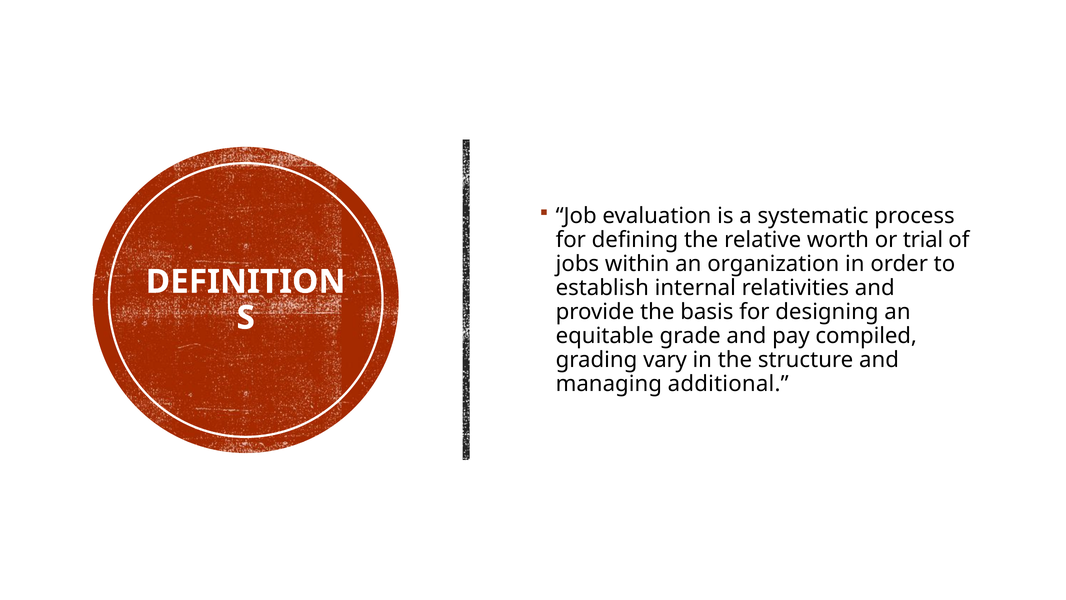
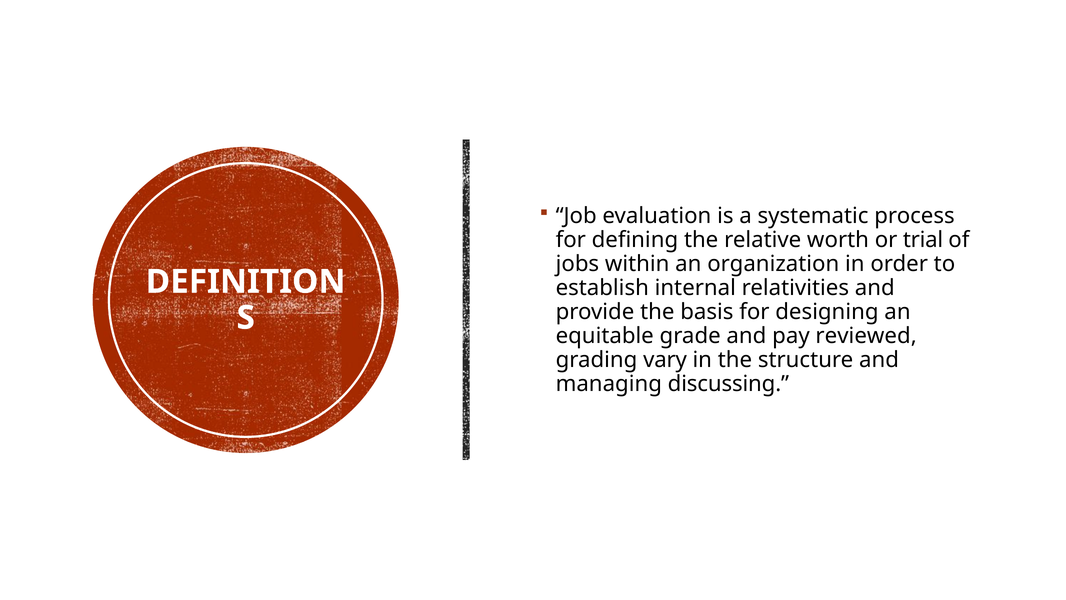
compiled: compiled -> reviewed
additional: additional -> discussing
